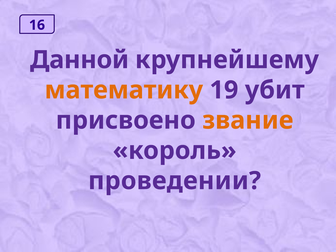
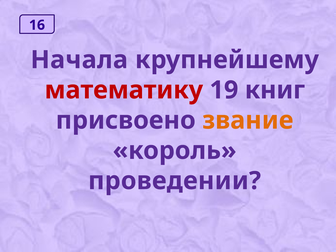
Данной: Данной -> Начала
математику colour: orange -> red
убит: убит -> книг
